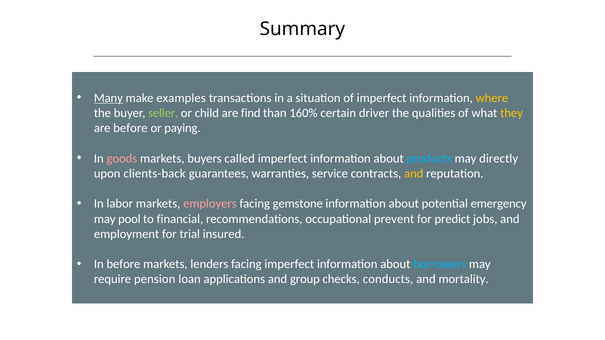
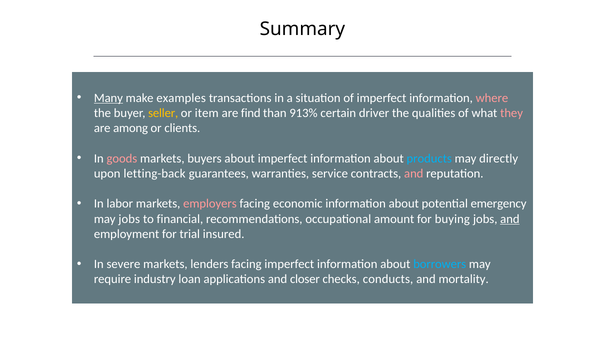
where colour: yellow -> pink
seller colour: light green -> yellow
child: child -> item
160%: 160% -> 913%
they colour: yellow -> pink
are before: before -> among
paying: paying -> clients
buyers called: called -> about
clients-back: clients-back -> letting-back
and at (414, 174) colour: yellow -> pink
gemstone: gemstone -> economic
may pool: pool -> jobs
prevent: prevent -> amount
predict: predict -> buying
and at (510, 219) underline: none -> present
In before: before -> severe
pension: pension -> industry
group: group -> closer
